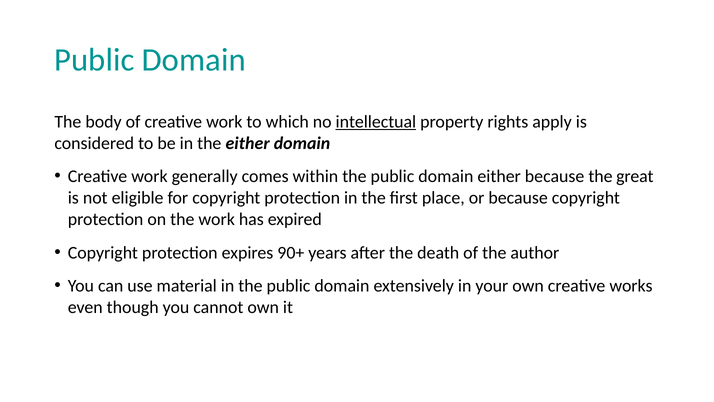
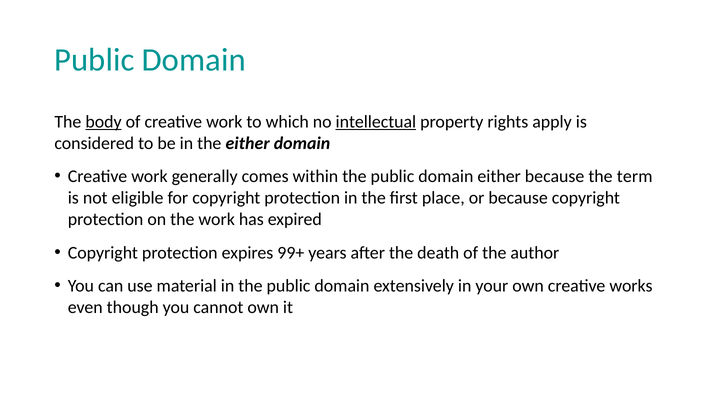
body underline: none -> present
great: great -> term
90+: 90+ -> 99+
